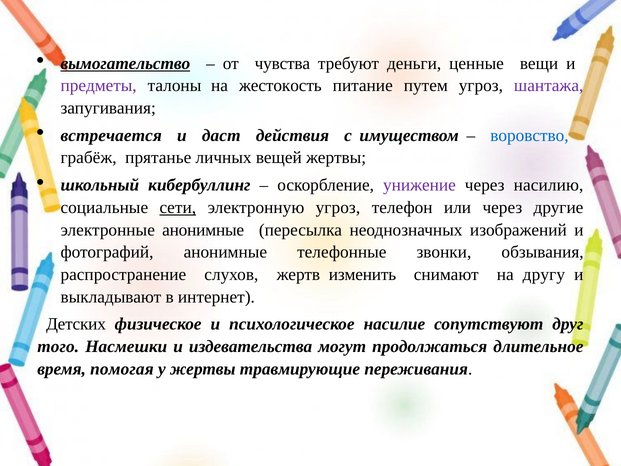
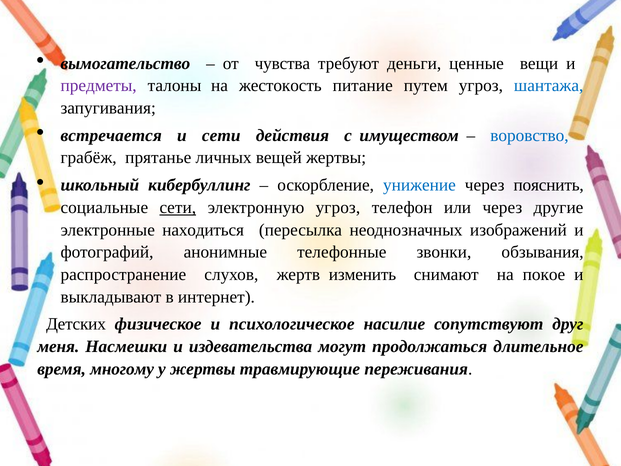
вымогательство underline: present -> none
шантажа colour: purple -> blue
и даст: даст -> сети
унижение colour: purple -> blue
насилию: насилию -> пояснить
электронные анонимные: анонимные -> находиться
другу: другу -> покое
того: того -> меня
помогая: помогая -> многому
